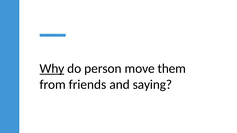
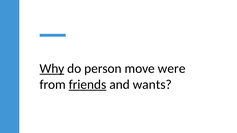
them: them -> were
friends underline: none -> present
saying: saying -> wants
